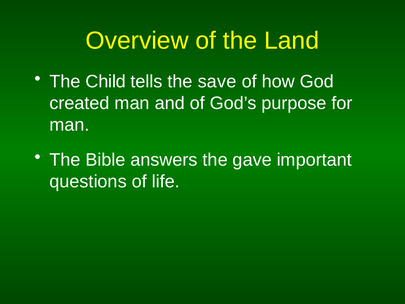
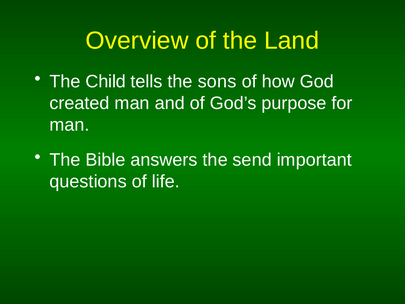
save: save -> sons
gave: gave -> send
